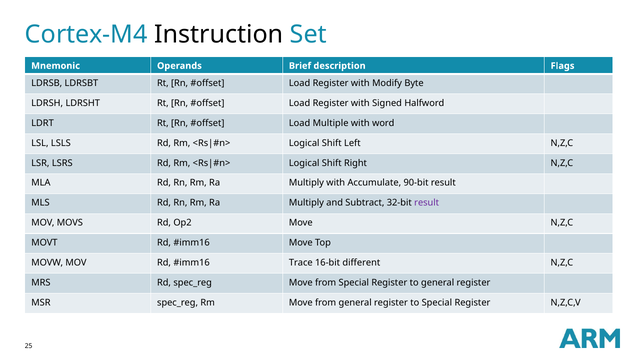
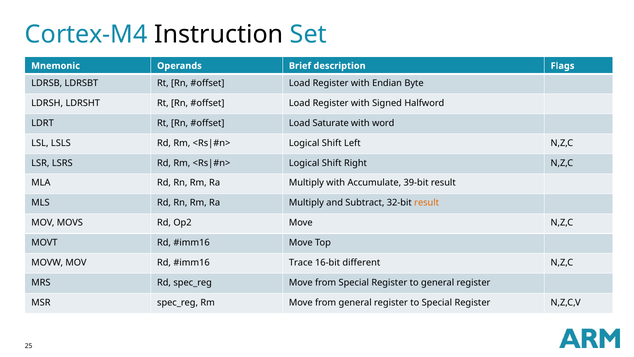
Modify: Modify -> Endian
Multiple: Multiple -> Saturate
90-bit: 90-bit -> 39-bit
result at (427, 203) colour: purple -> orange
